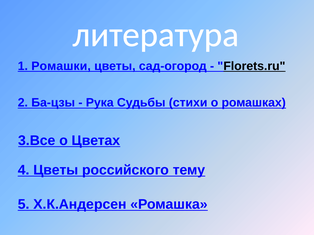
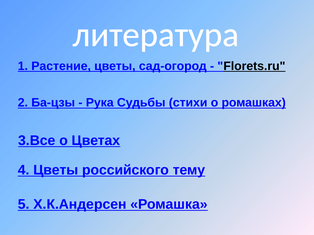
Ромашки: Ромашки -> Растение
